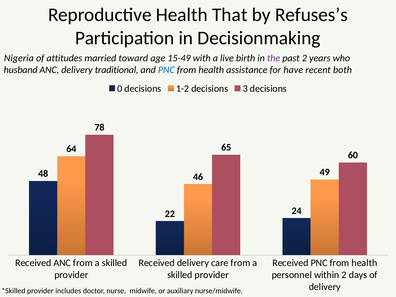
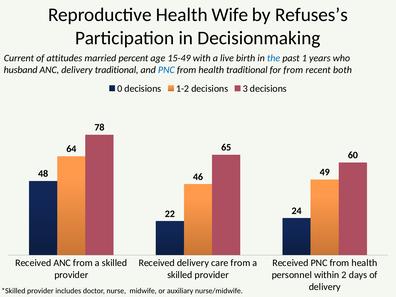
That: That -> Wife
Nigeria: Nigeria -> Current
toward: toward -> percent
the colour: purple -> blue
past 2: 2 -> 1
health assistance: assistance -> traditional
for have: have -> from
